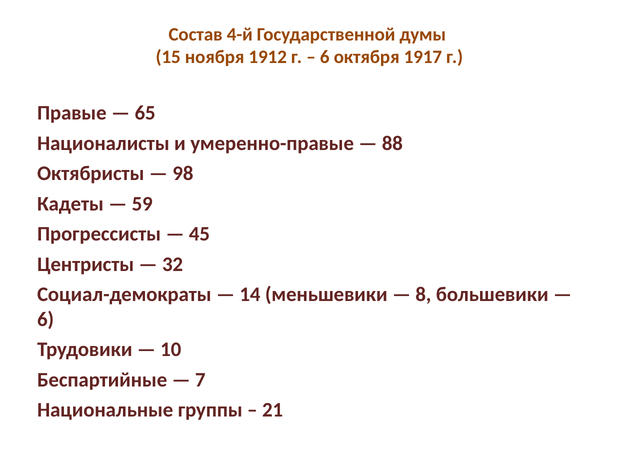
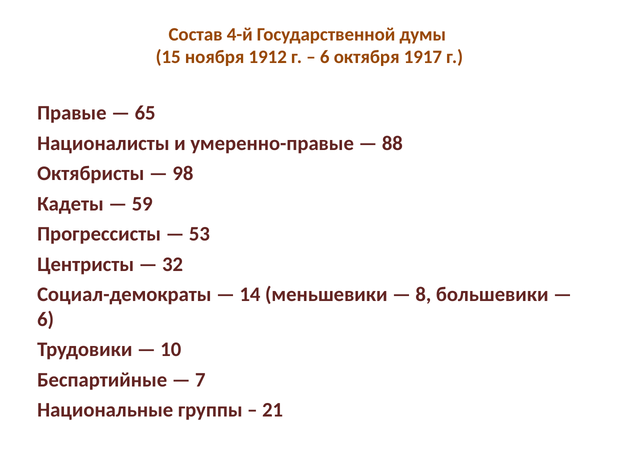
45: 45 -> 53
